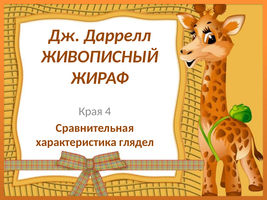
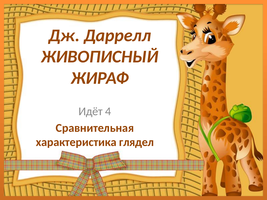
Края: Края -> Идёт
